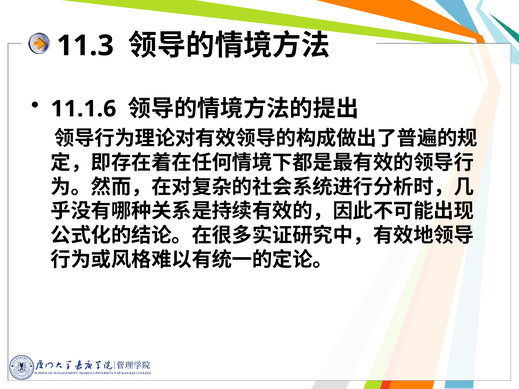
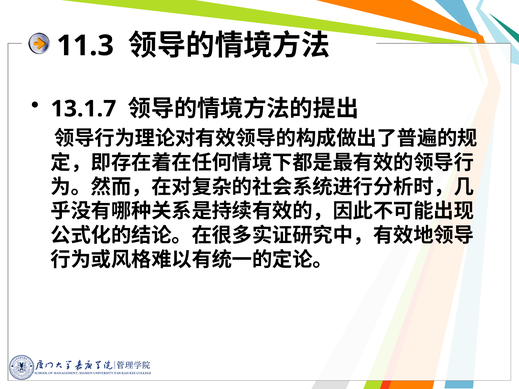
11.1.6: 11.1.6 -> 13.1.7
